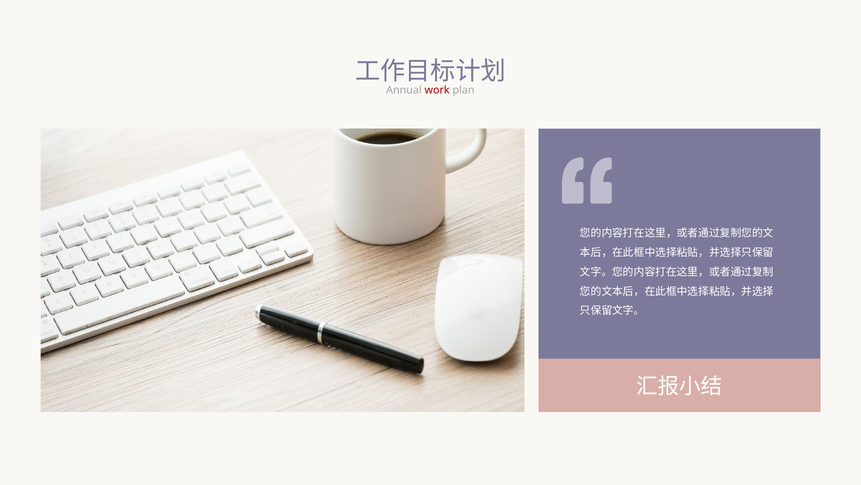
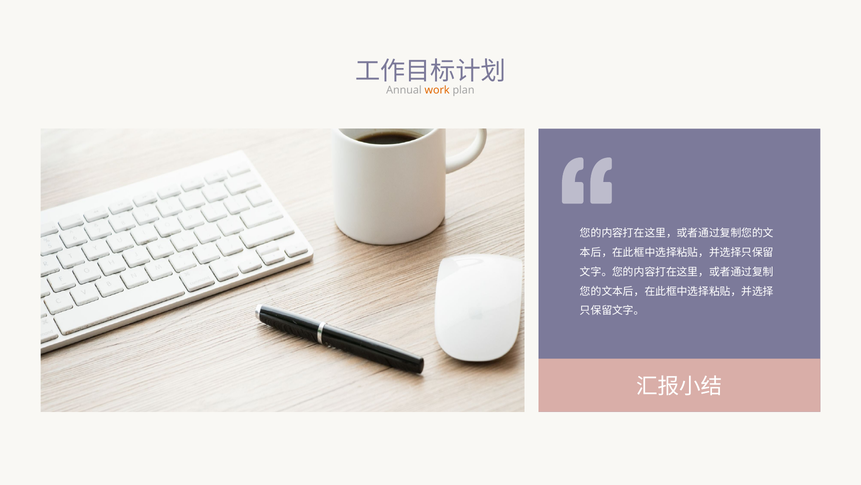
work colour: red -> orange
